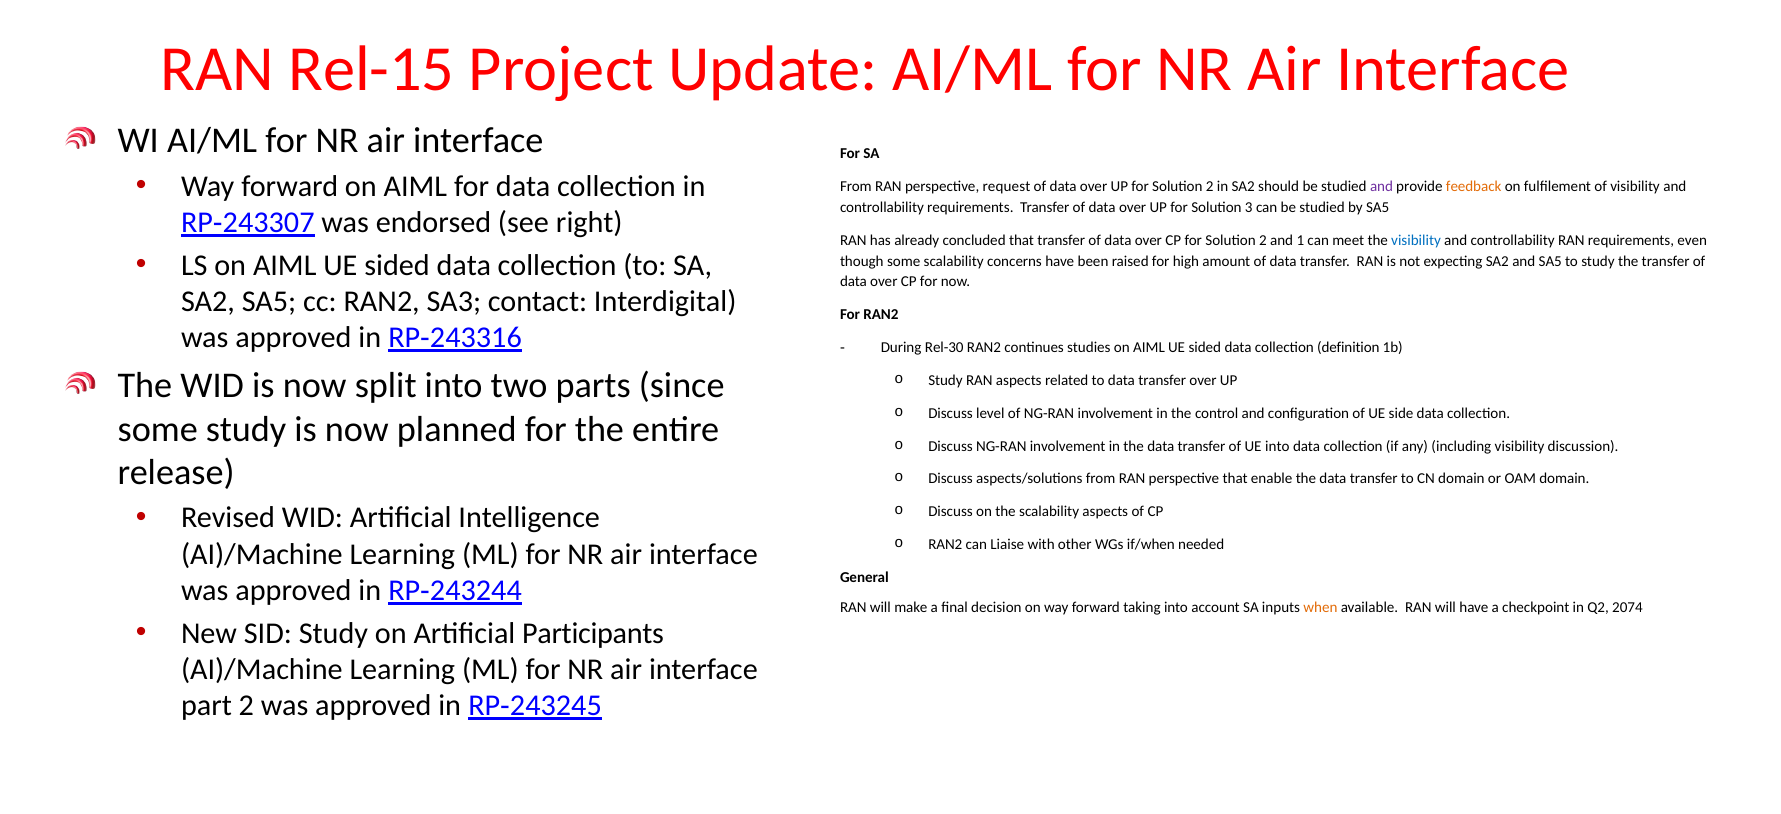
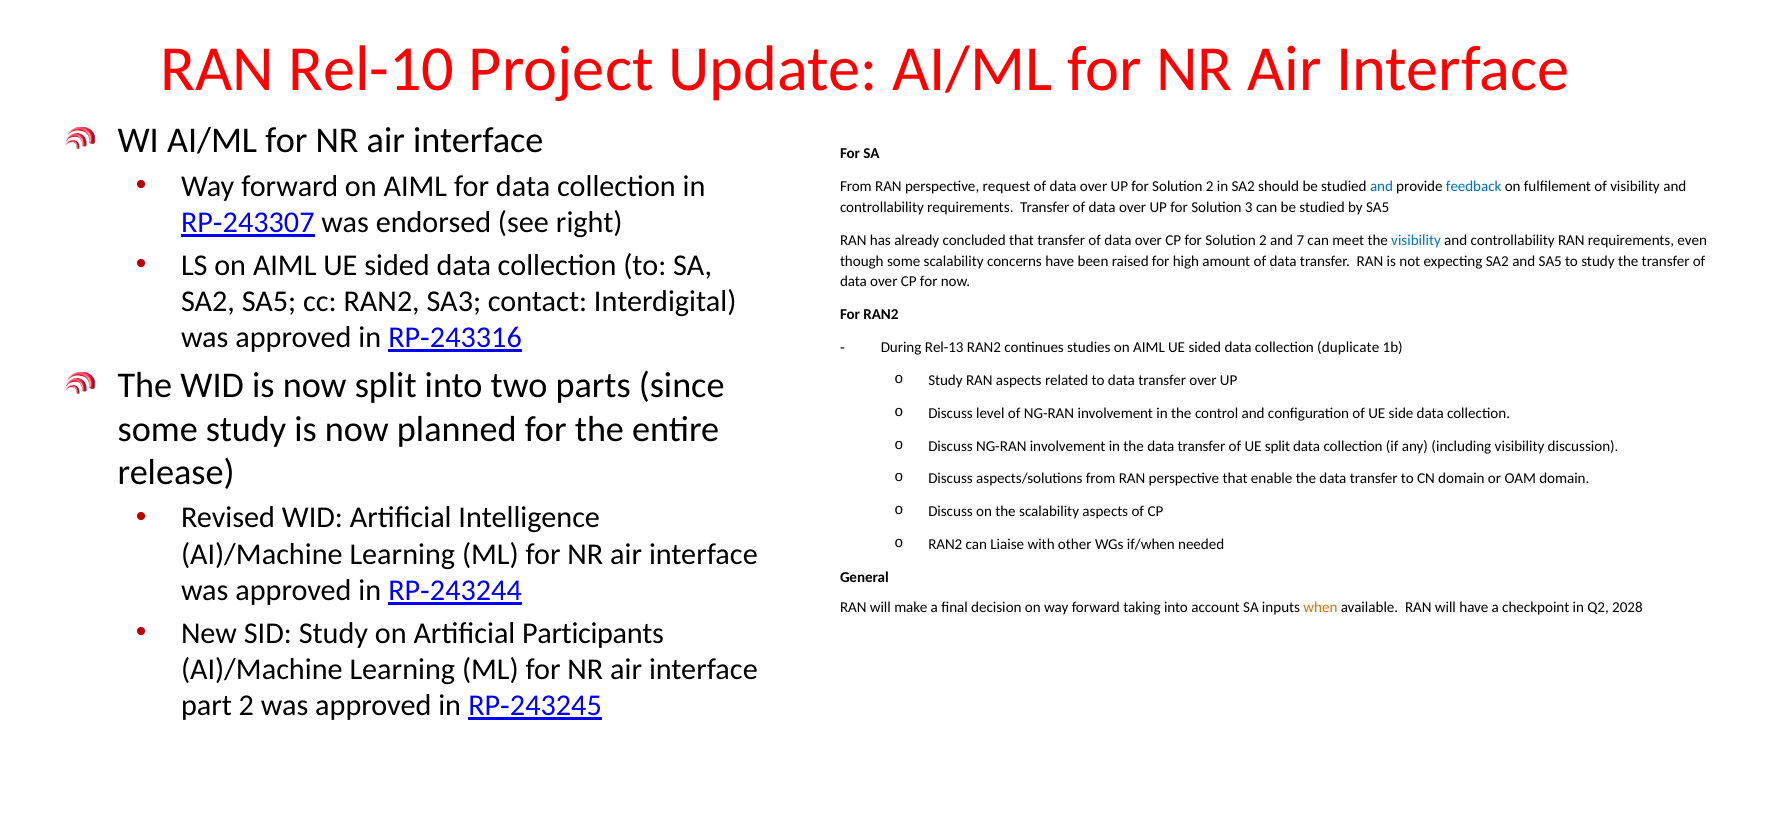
Rel-15: Rel-15 -> Rel-10
and at (1382, 187) colour: purple -> blue
feedback colour: orange -> blue
1: 1 -> 7
Rel-30: Rel-30 -> Rel-13
definition: definition -> duplicate
UE into: into -> split
2074: 2074 -> 2028
